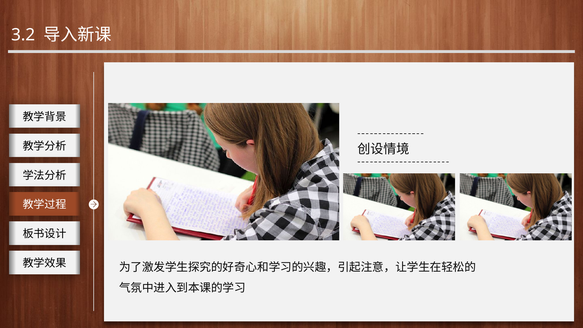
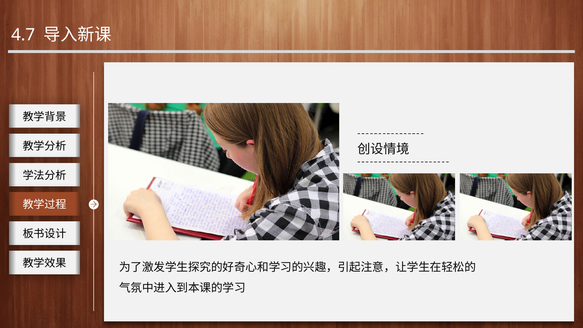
3.2: 3.2 -> 4.7
